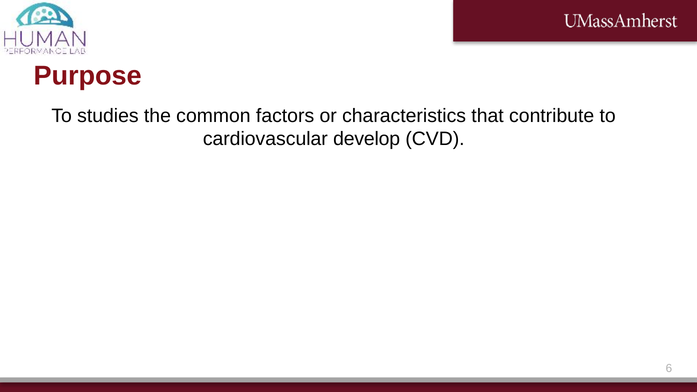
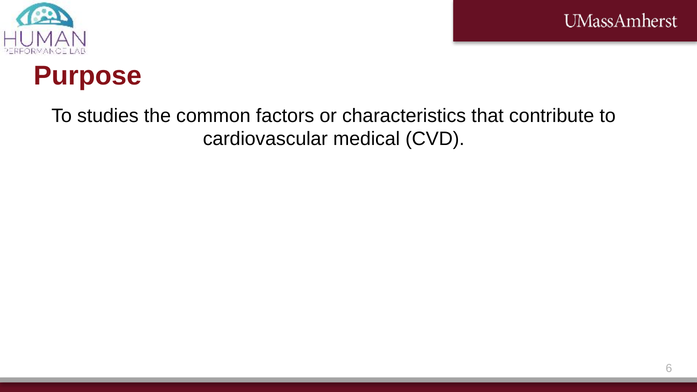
develop: develop -> medical
